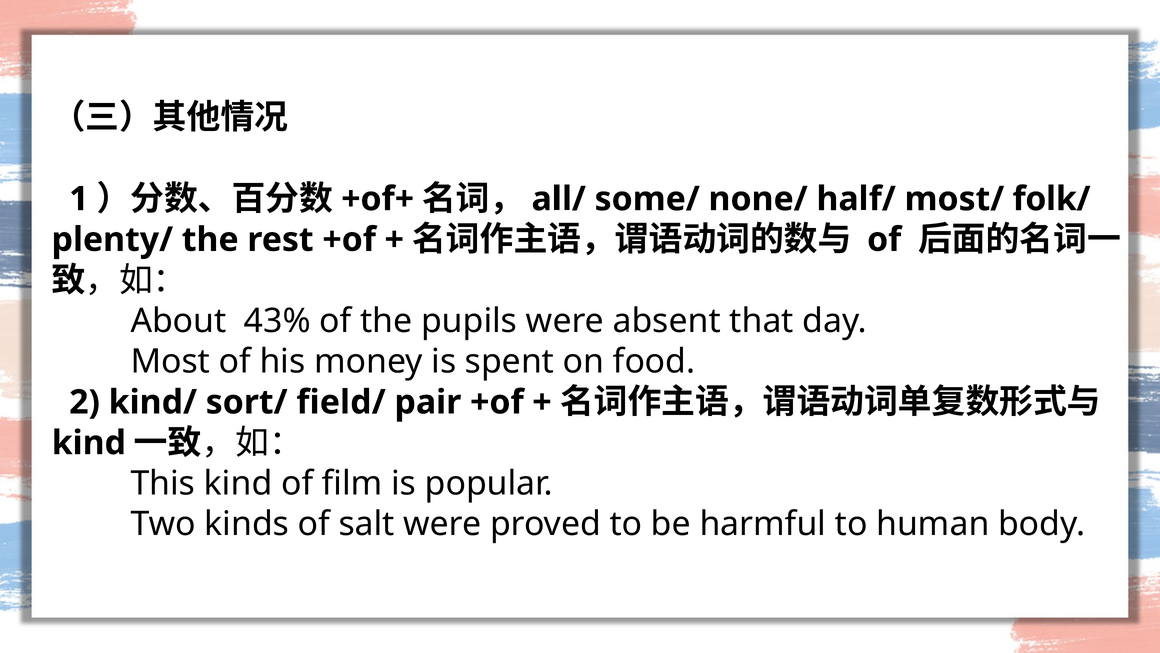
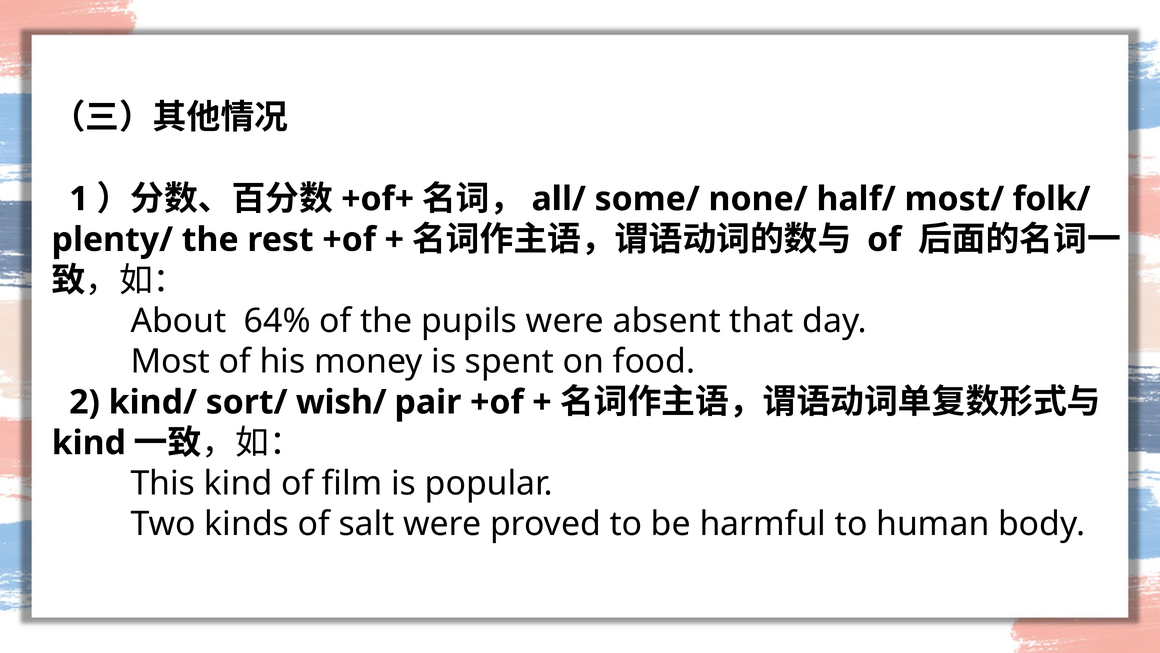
43%: 43% -> 64%
field/: field/ -> wish/
